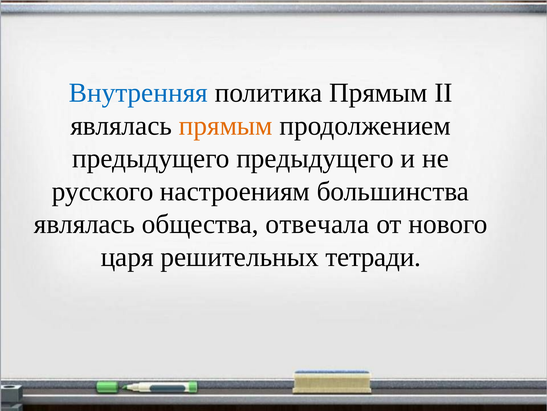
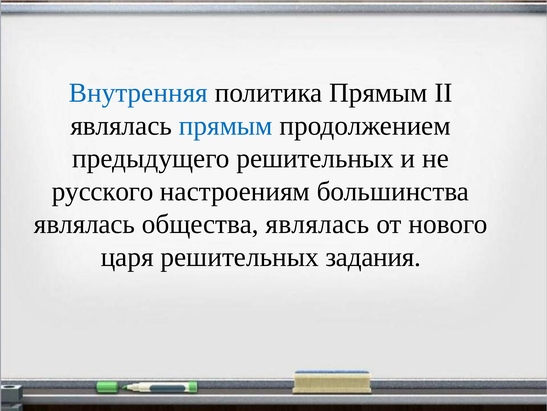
прямым at (226, 125) colour: orange -> blue
предыдущего предыдущего: предыдущего -> решительных
общества отвечала: отвечала -> являлась
тетради: тетради -> задания
